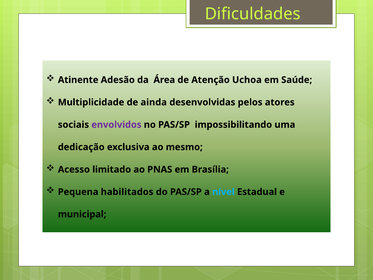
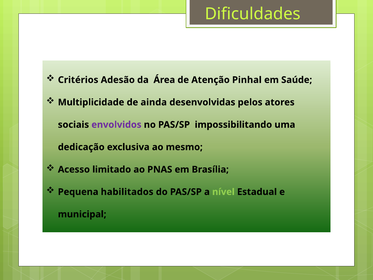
Atinente: Atinente -> Critérios
Uchoa: Uchoa -> Pinhal
nível colour: light blue -> light green
